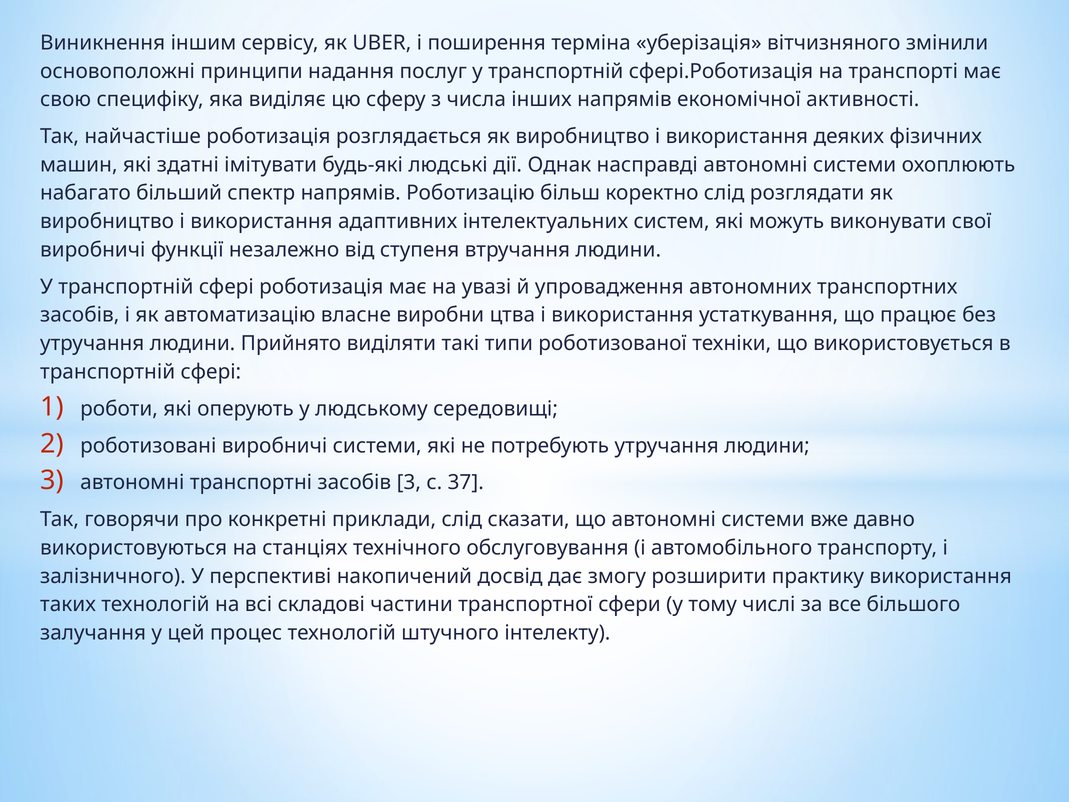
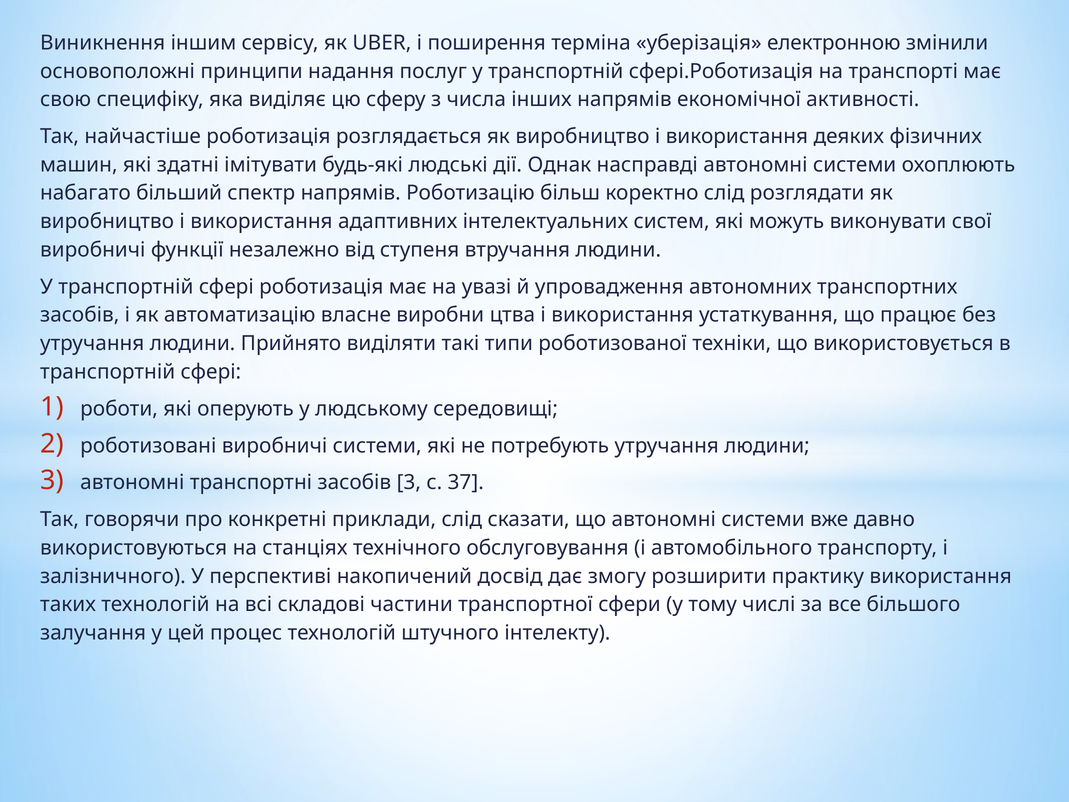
вітчизняного: вітчизняного -> електронною
